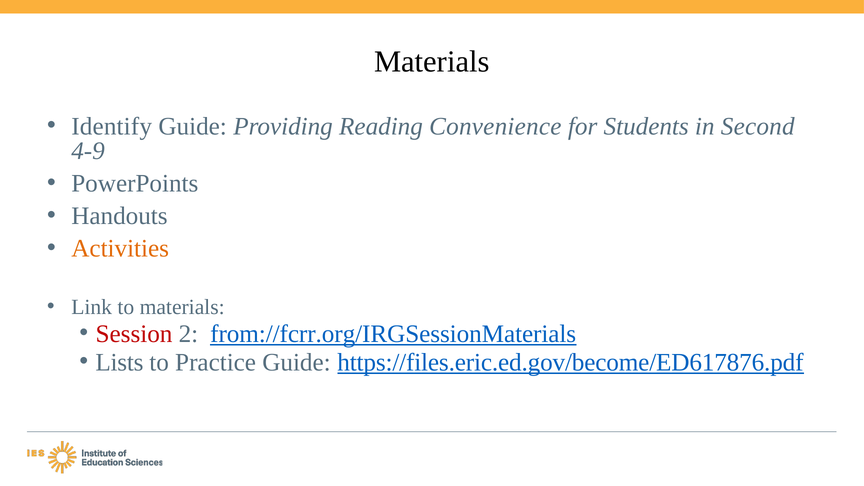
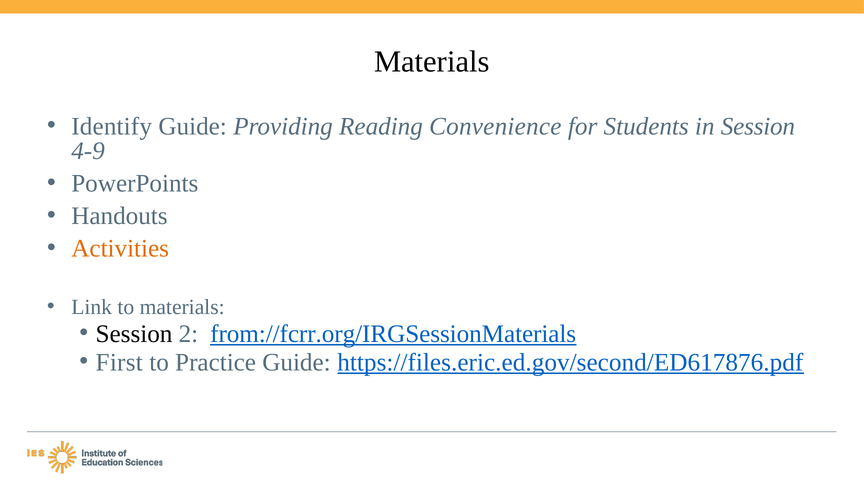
in Second: Second -> Session
Session at (134, 334) colour: red -> black
Lists: Lists -> First
https://files.eric.ed.gov/become/ED617876.pdf: https://files.eric.ed.gov/become/ED617876.pdf -> https://files.eric.ed.gov/second/ED617876.pdf
